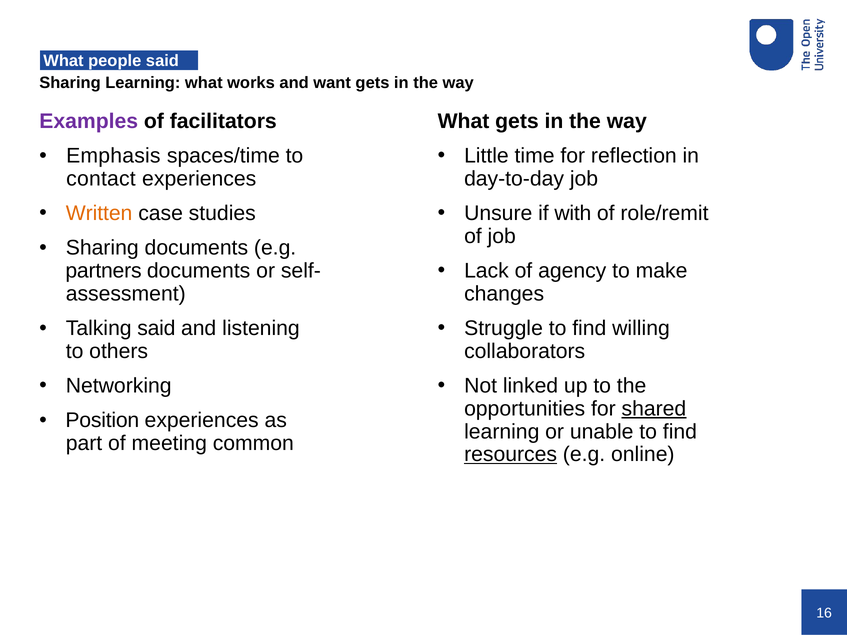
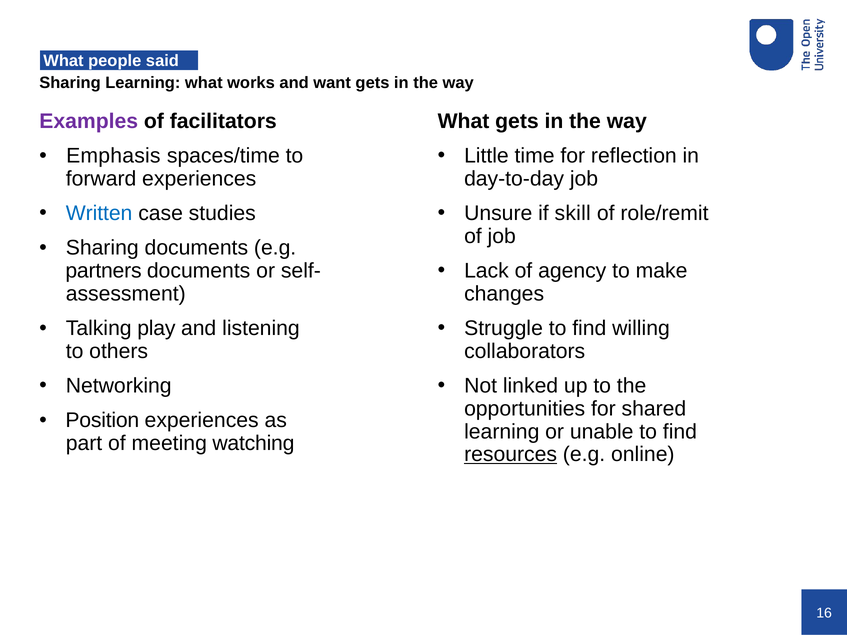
contact: contact -> forward
with: with -> skill
Written colour: orange -> blue
Talking said: said -> play
shared underline: present -> none
common: common -> watching
